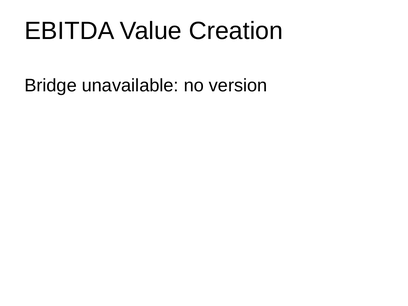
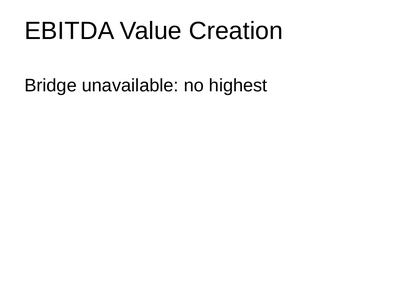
version: version -> highest
